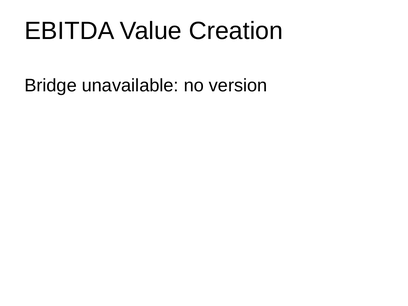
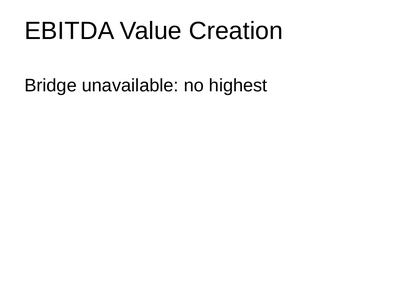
version: version -> highest
